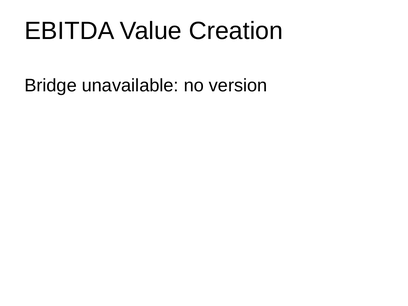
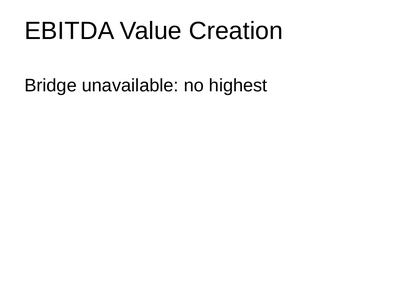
version: version -> highest
